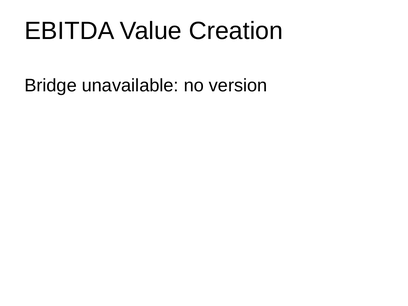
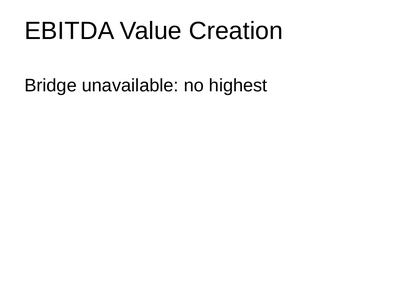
version: version -> highest
